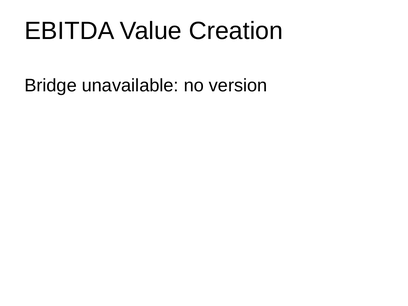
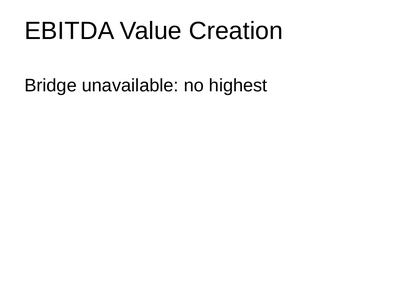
version: version -> highest
